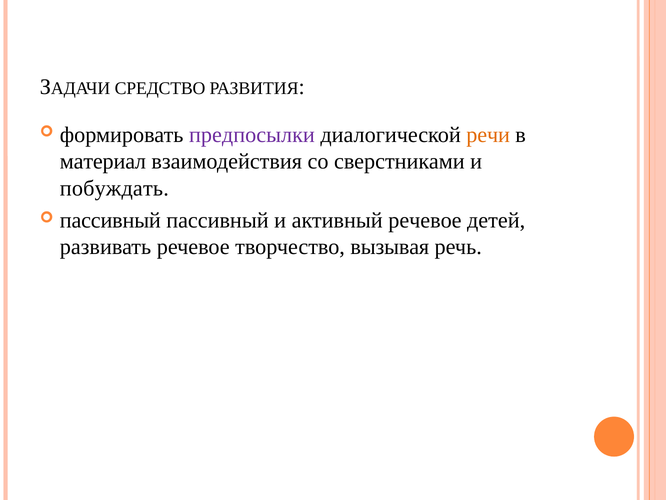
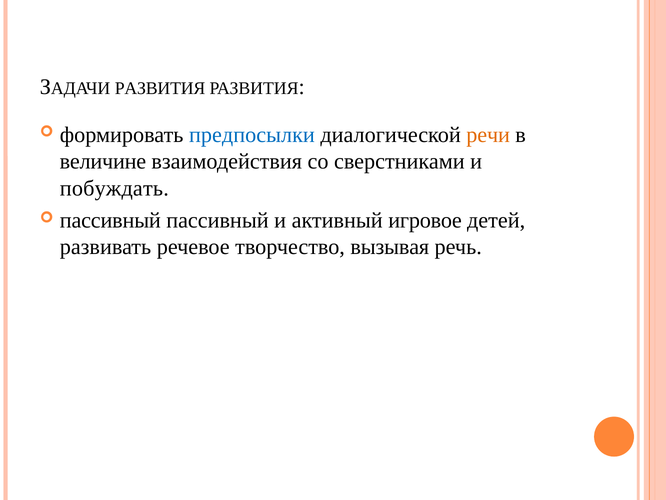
СРЕДСТВО at (160, 89): СРЕДСТВО -> РАЗВИТИЯ
предпосылки colour: purple -> blue
материал: материал -> величине
активный речевое: речевое -> игровое
